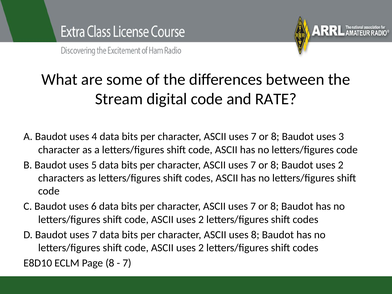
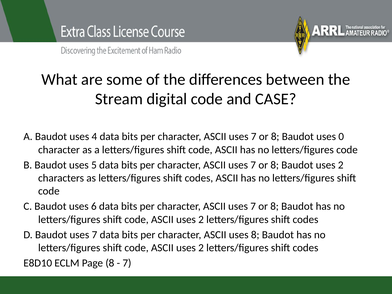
RATE: RATE -> CASE
3: 3 -> 0
